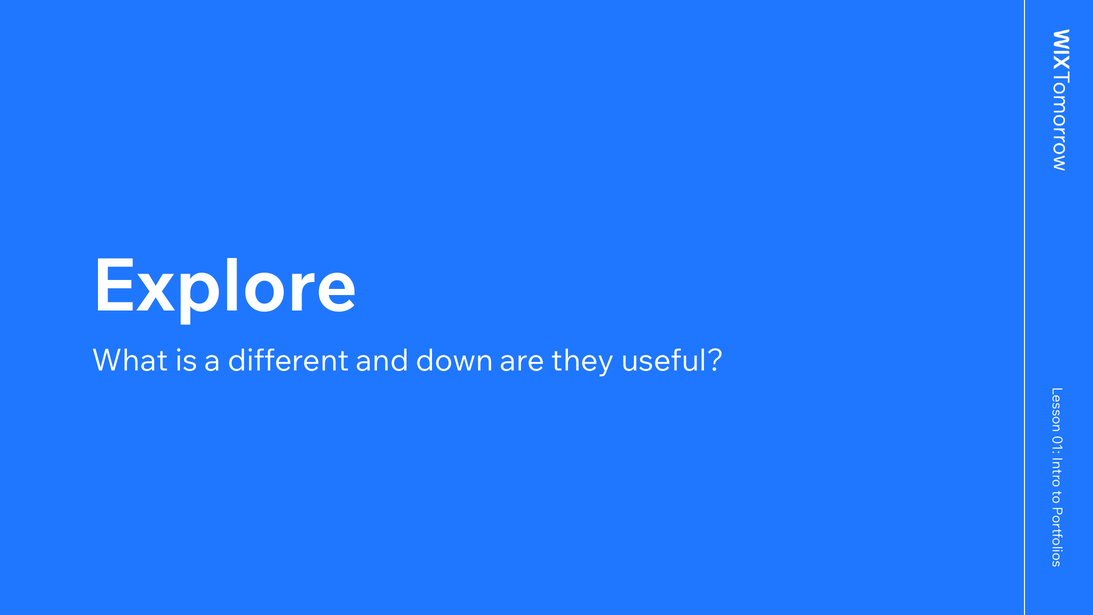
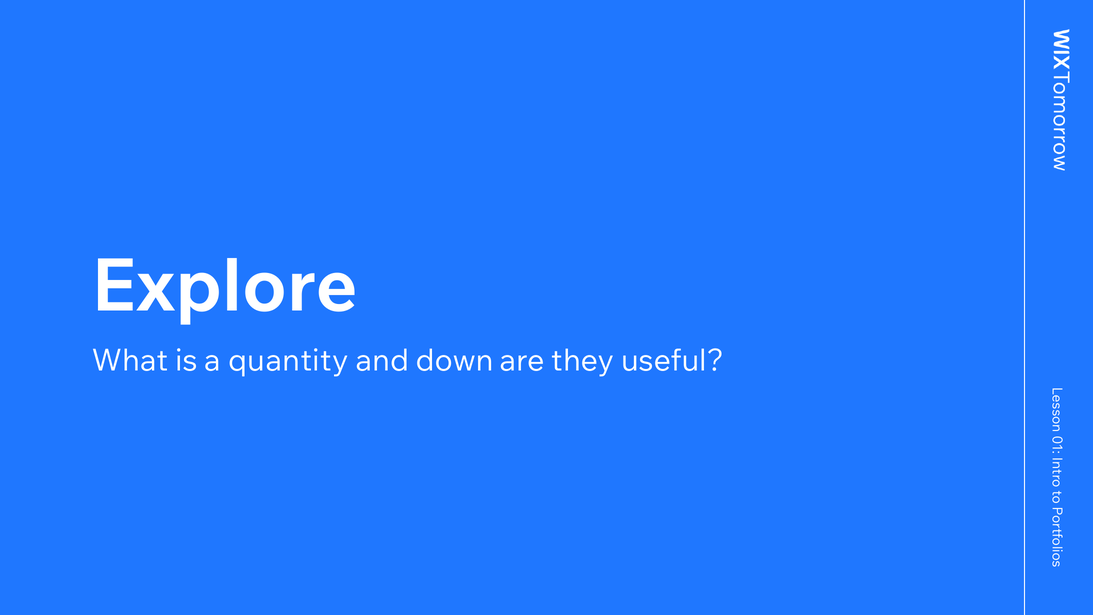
different: different -> quantity
